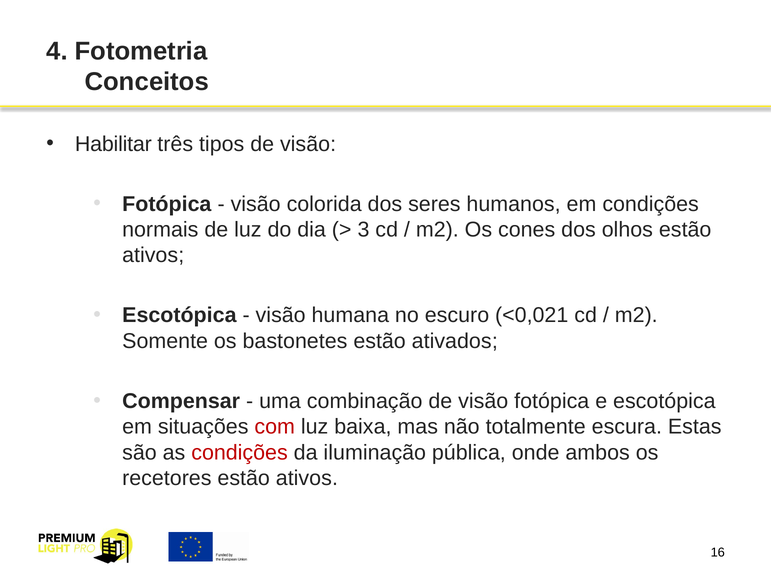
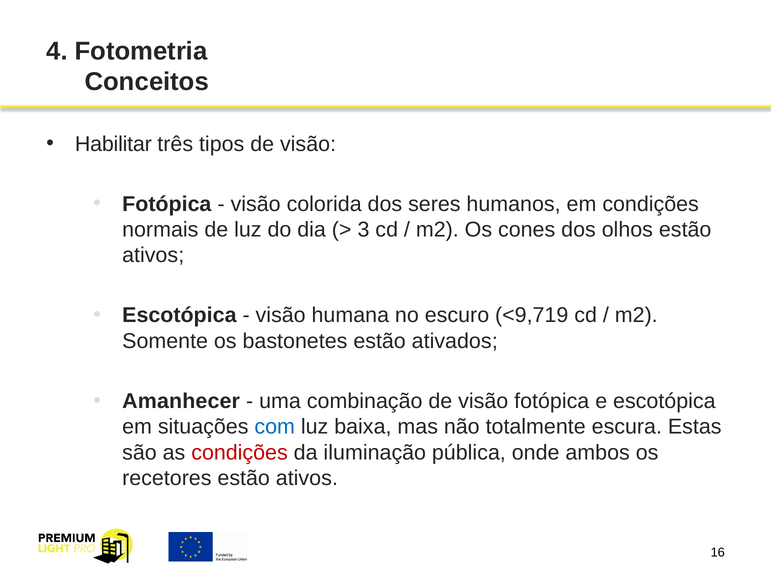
<0,021: <0,021 -> <9,719
Compensar: Compensar -> Amanhecer
com colour: red -> blue
